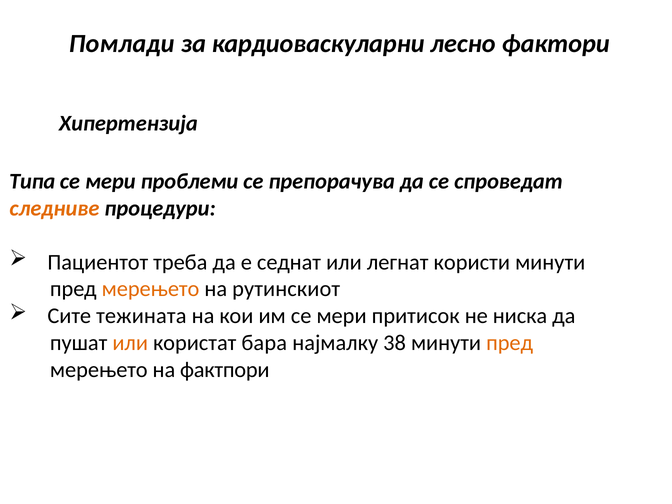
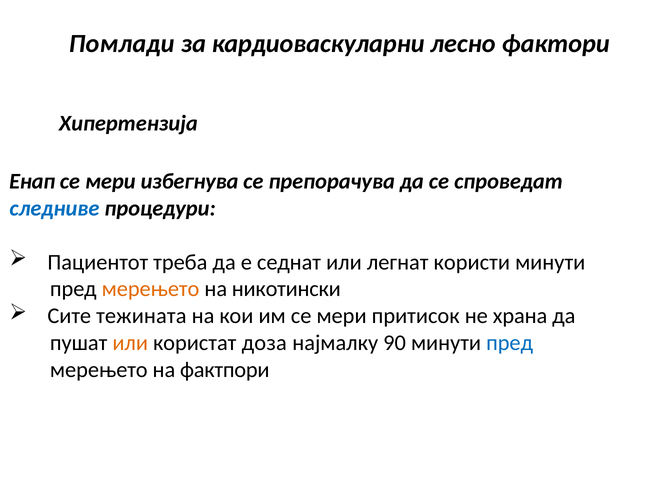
Типа: Типа -> Енап
проблеми: проблеми -> избегнува
следниве colour: orange -> blue
рутинскиот: рутинскиот -> никотински
ниска: ниска -> храна
бара: бара -> доза
38: 38 -> 90
пред at (510, 343) colour: orange -> blue
